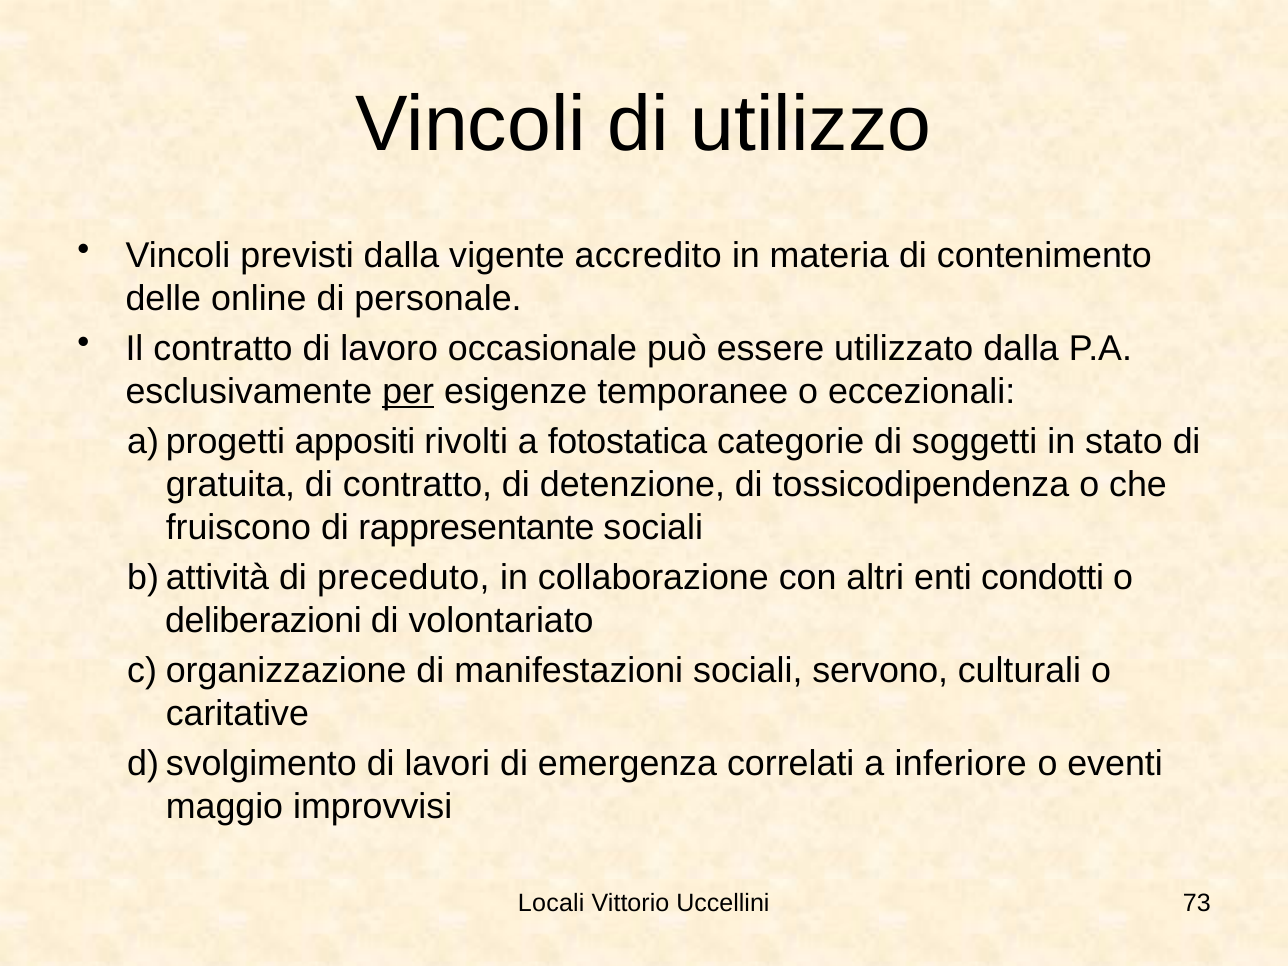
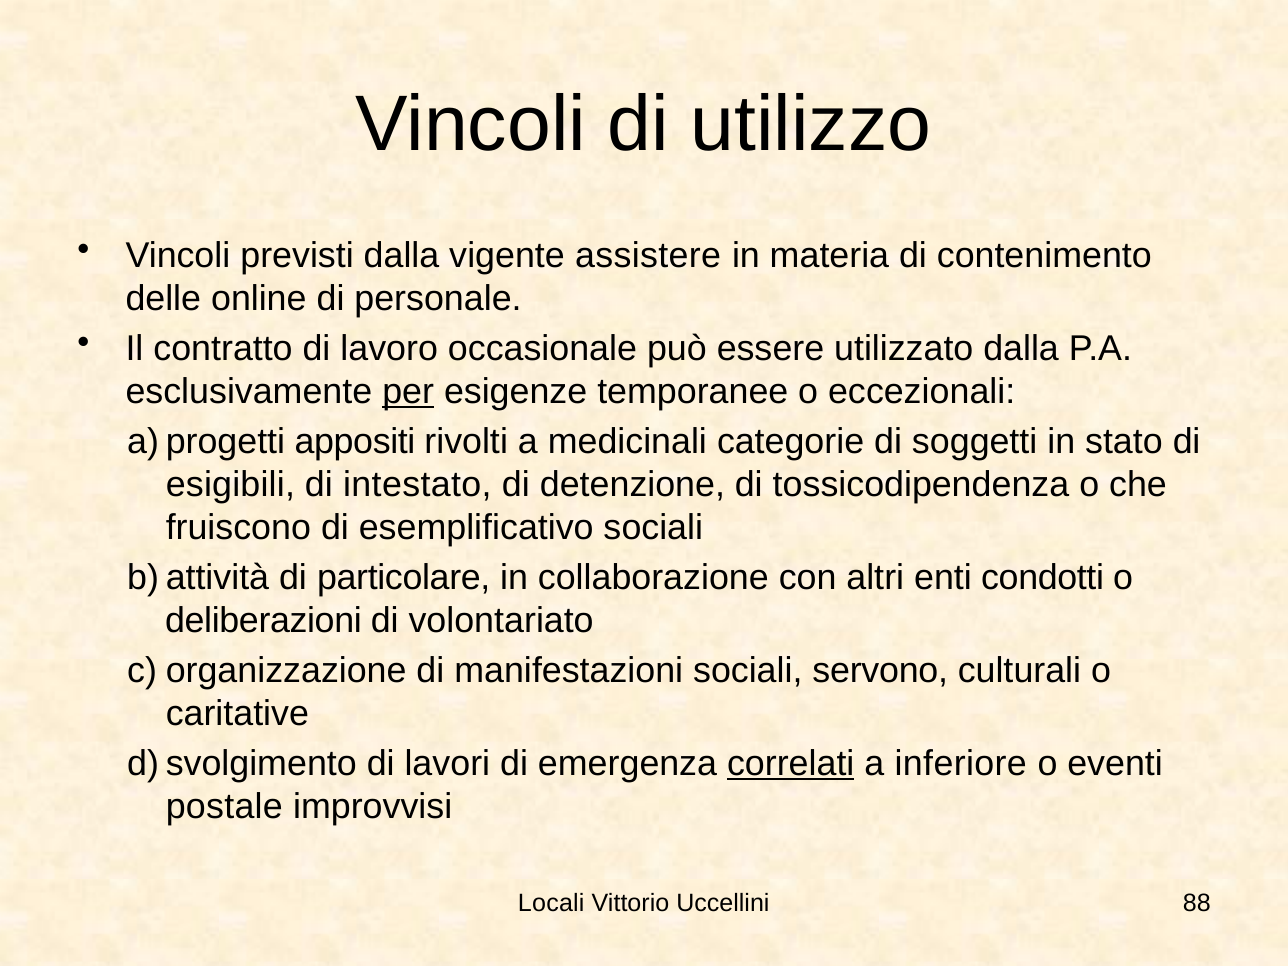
accredito: accredito -> assistere
fotostatica: fotostatica -> medicinali
gratuita: gratuita -> esigibili
di contratto: contratto -> intestato
rappresentante: rappresentante -> esemplificativo
preceduto: preceduto -> particolare
correlati underline: none -> present
maggio: maggio -> postale
73: 73 -> 88
